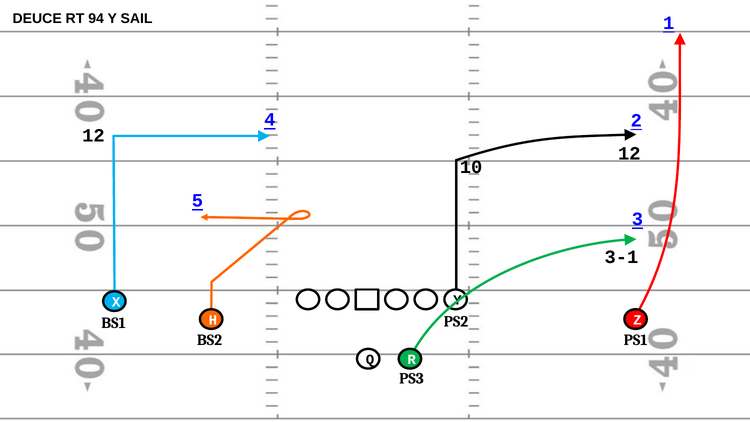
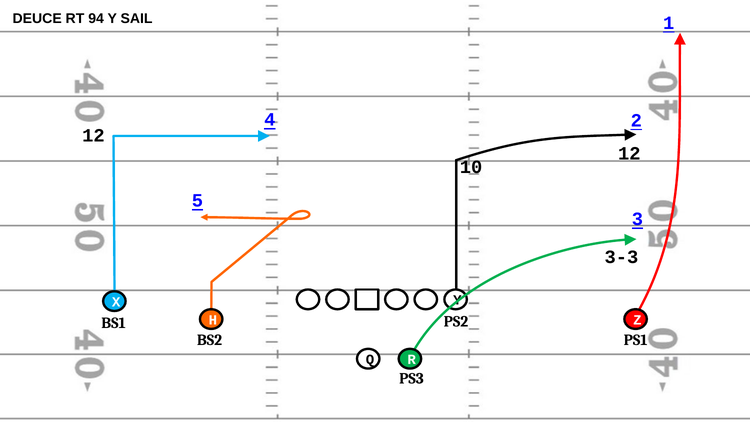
3-1: 3-1 -> 3-3
